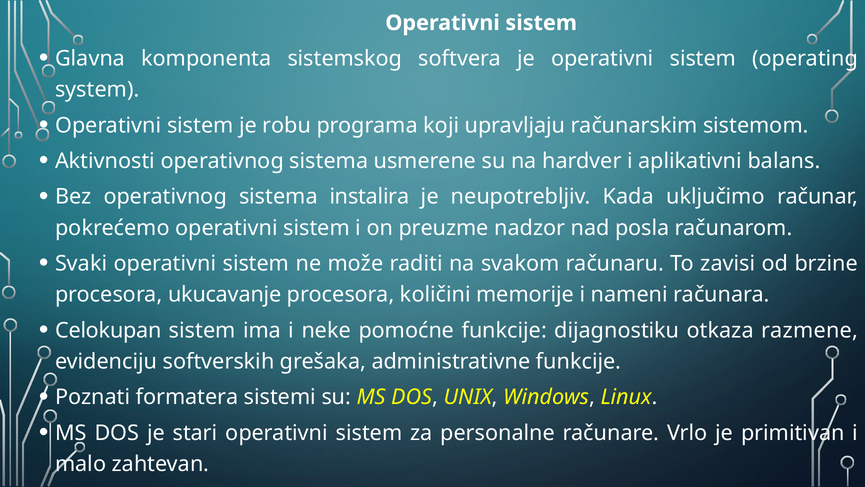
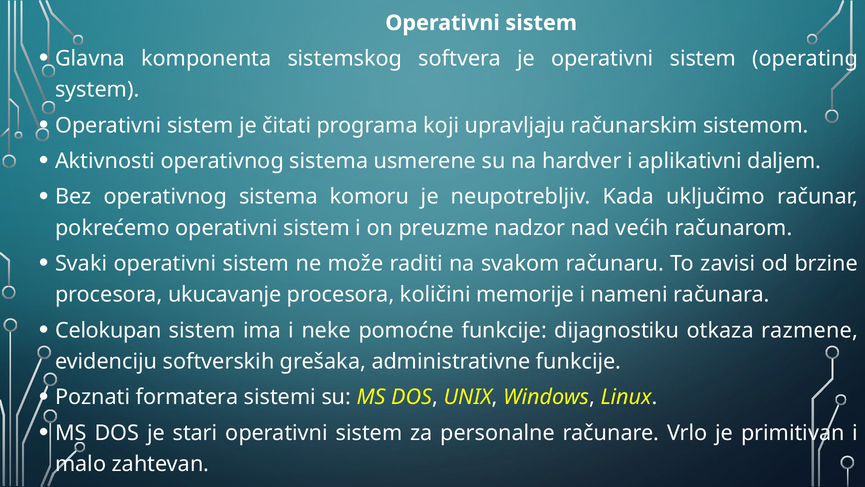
robu: robu -> čitati
balans: balans -> daljem
instalira: instalira -> komoru
posla: posla -> većih
